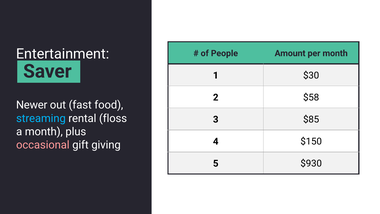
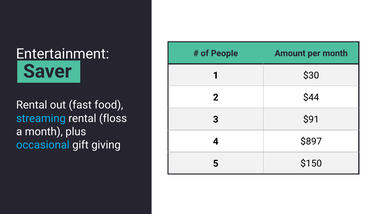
$58: $58 -> $44
Newer at (32, 105): Newer -> Rental
$85: $85 -> $91
$150: $150 -> $897
occasional colour: pink -> light blue
$930: $930 -> $150
